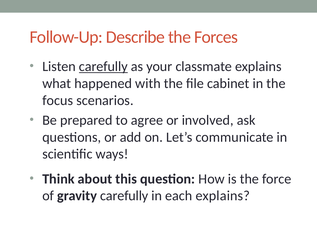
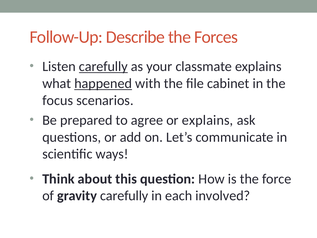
happened underline: none -> present
or involved: involved -> explains
each explains: explains -> involved
